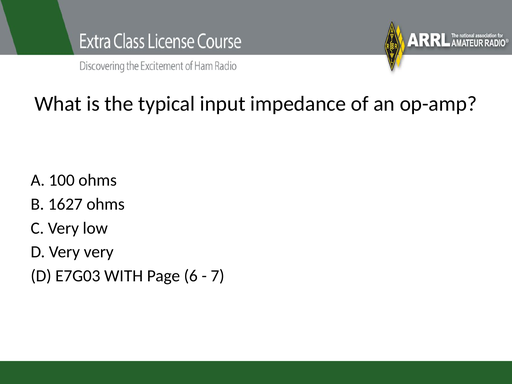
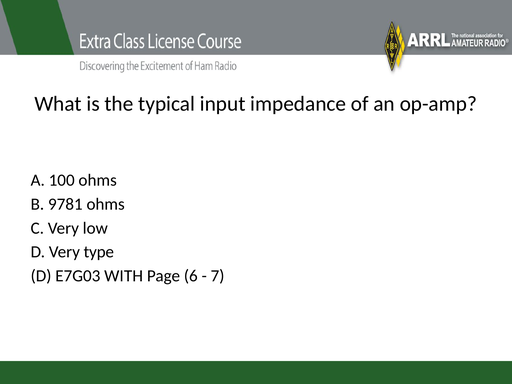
1627: 1627 -> 9781
Very very: very -> type
